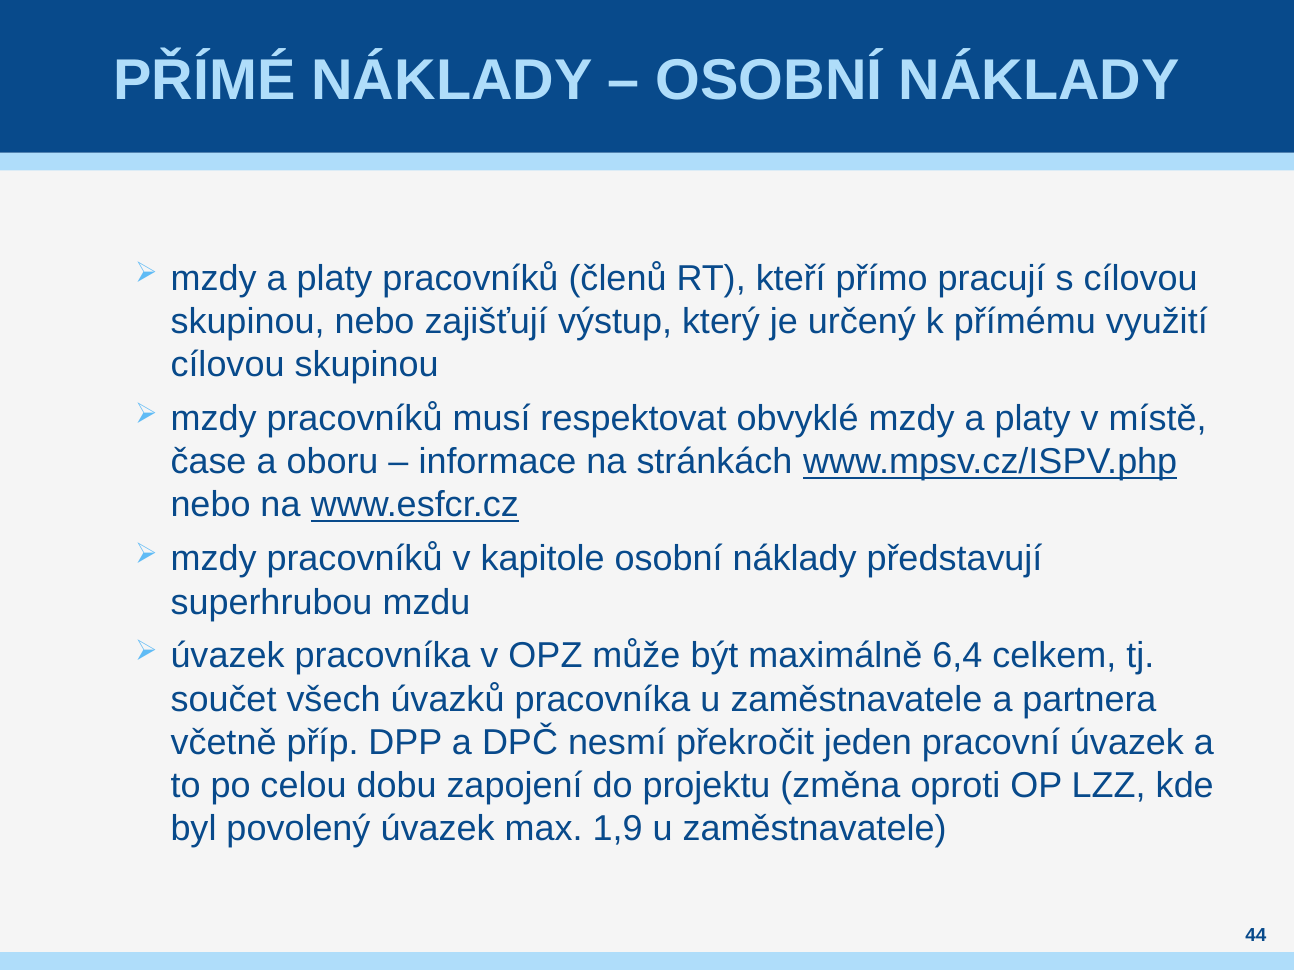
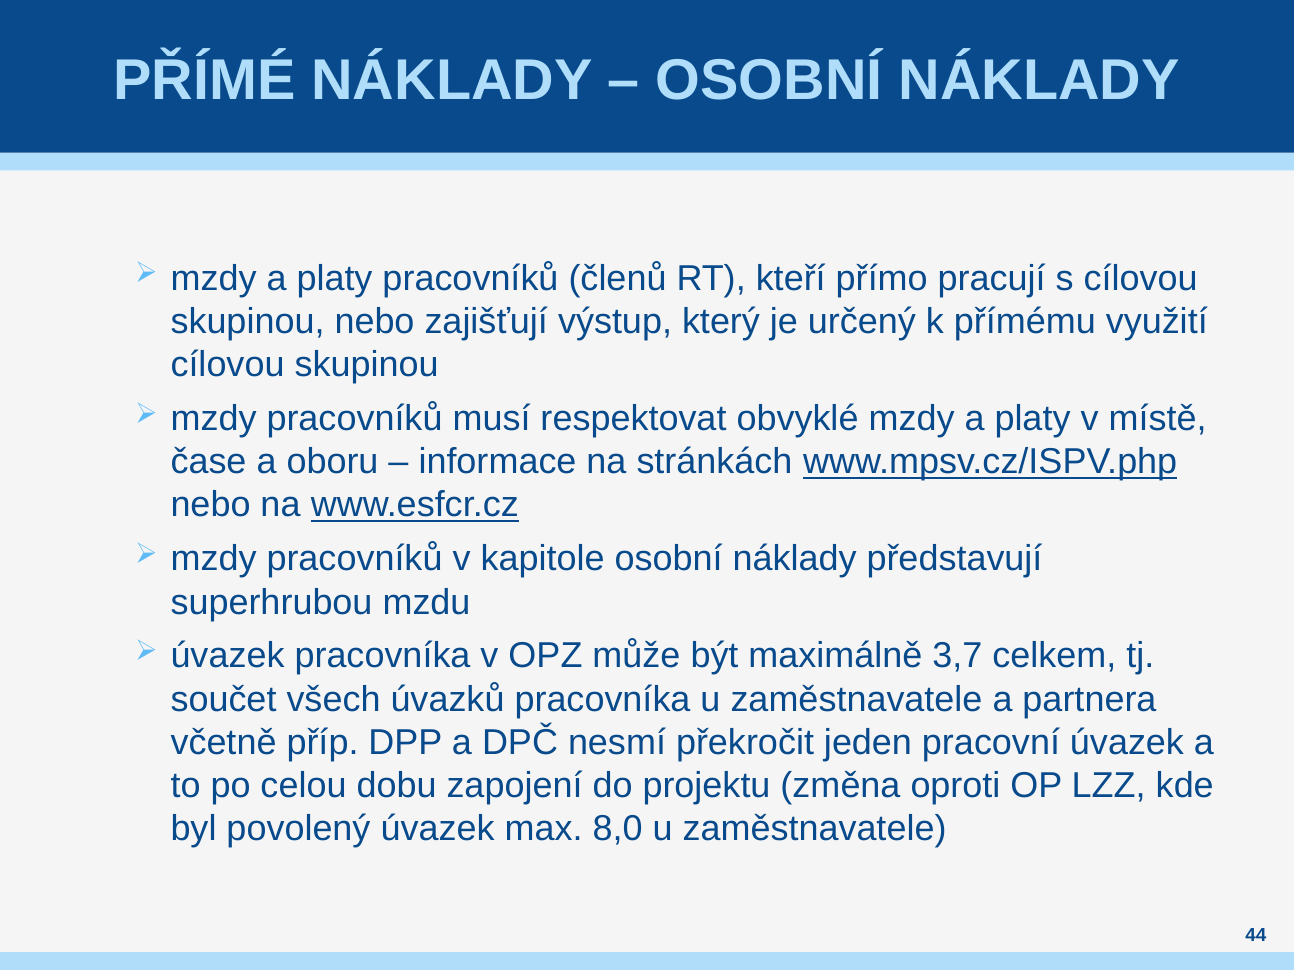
6,4: 6,4 -> 3,7
1,9: 1,9 -> 8,0
